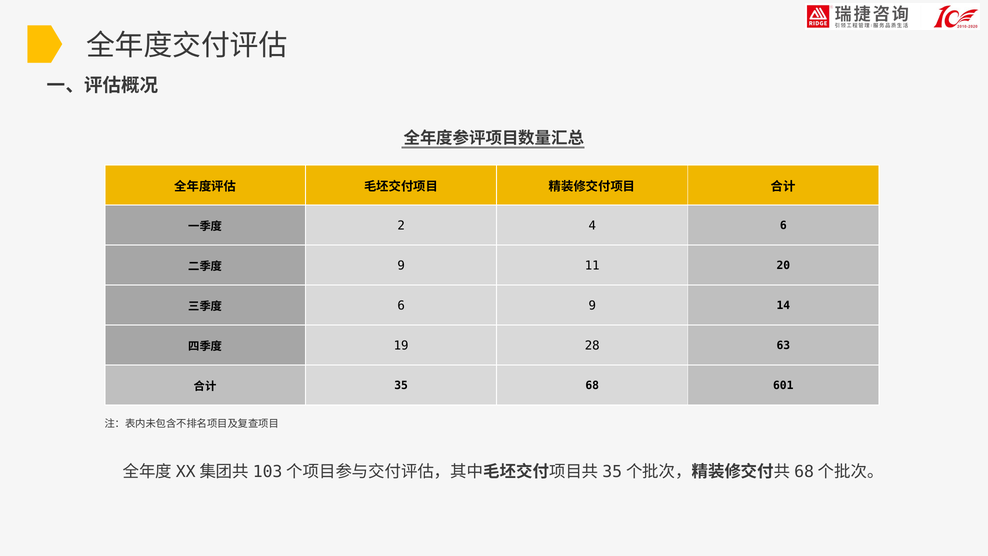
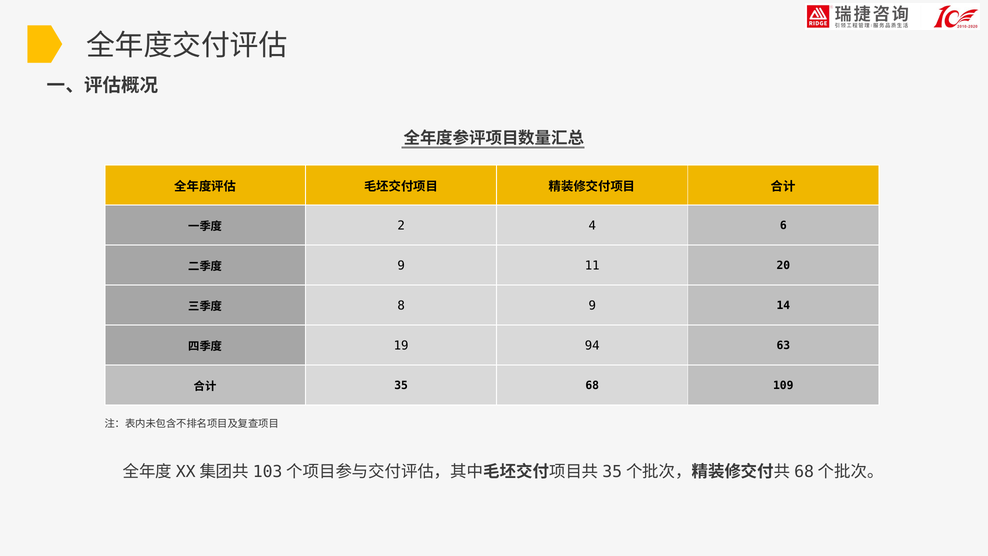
6 at (401, 305): 6 -> 8
28: 28 -> 94
601: 601 -> 109
